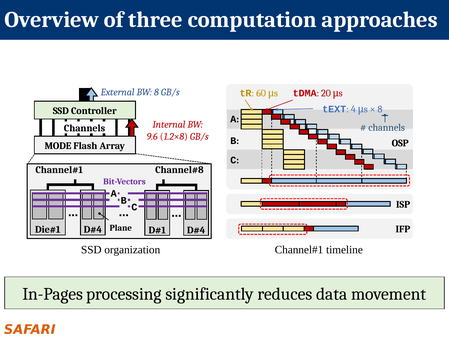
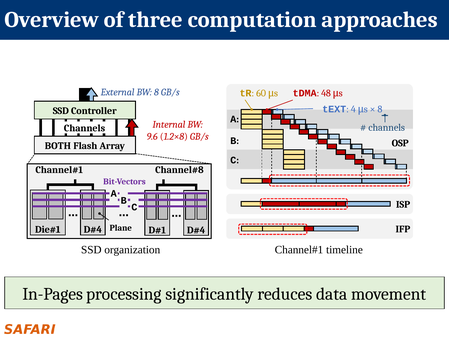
20: 20 -> 48
MODE: MODE -> BOTH
